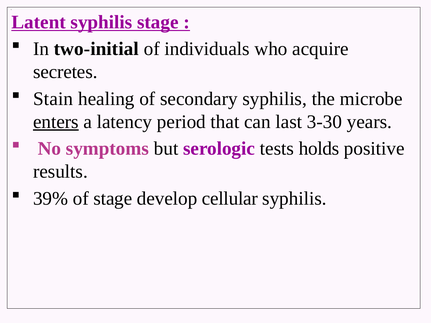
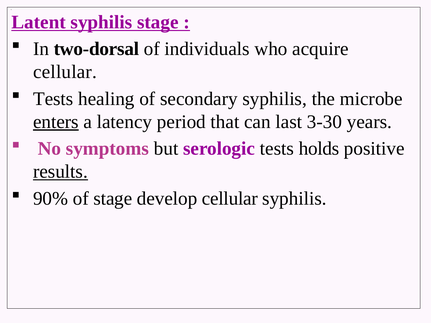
two-initial: two-initial -> two-dorsal
secretes at (65, 72): secretes -> cellular
Stain at (53, 99): Stain -> Tests
results underline: none -> present
39%: 39% -> 90%
